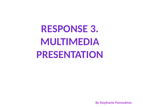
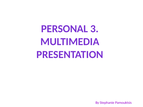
RESPONSE: RESPONSE -> PERSONAL
